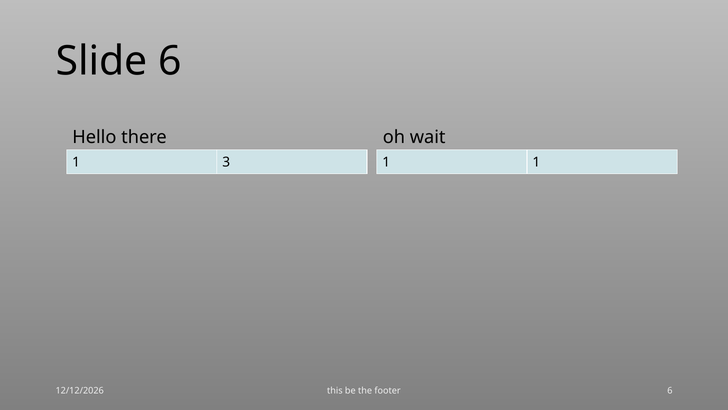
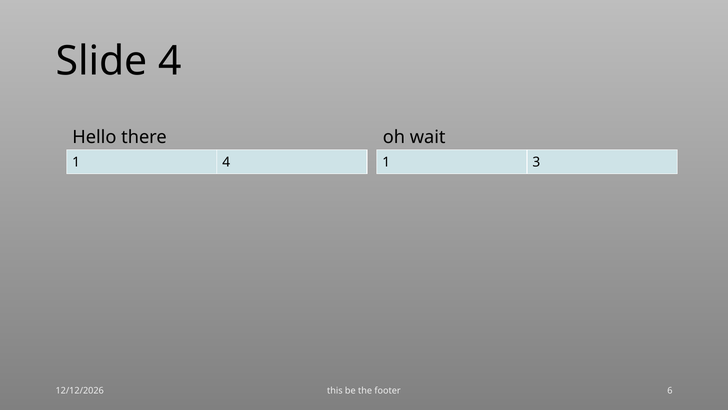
Slide 6: 6 -> 4
1 3: 3 -> 4
1 1: 1 -> 3
